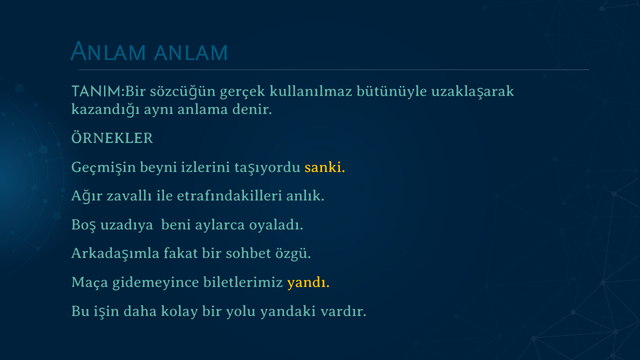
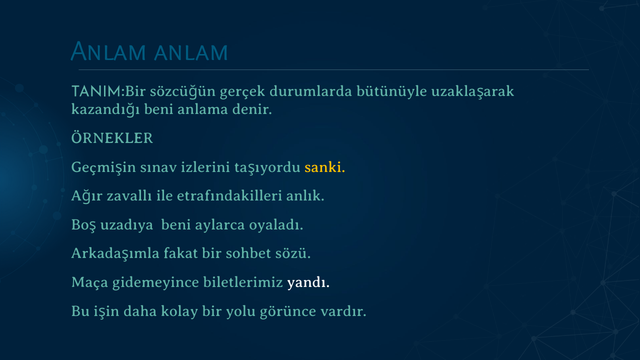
kullanılmaz: kullanılmaz -> durumlarda
aynı at (159, 110): aynı -> beni
beyni: beyni -> sınav
özgü: özgü -> sözü
yandı colour: yellow -> white
yandaki: yandaki -> görünce
